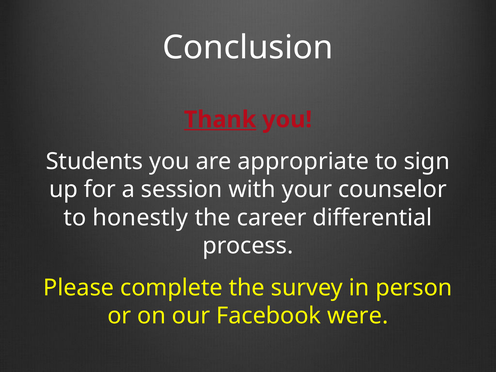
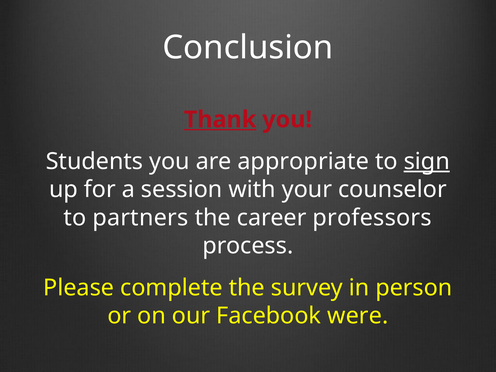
sign underline: none -> present
honestly: honestly -> partners
differential: differential -> professors
